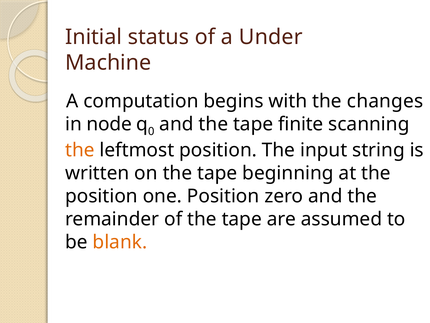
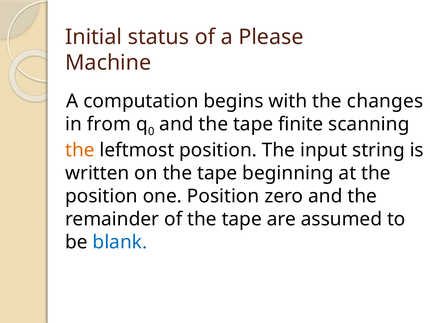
Under: Under -> Please
node: node -> from
blank colour: orange -> blue
